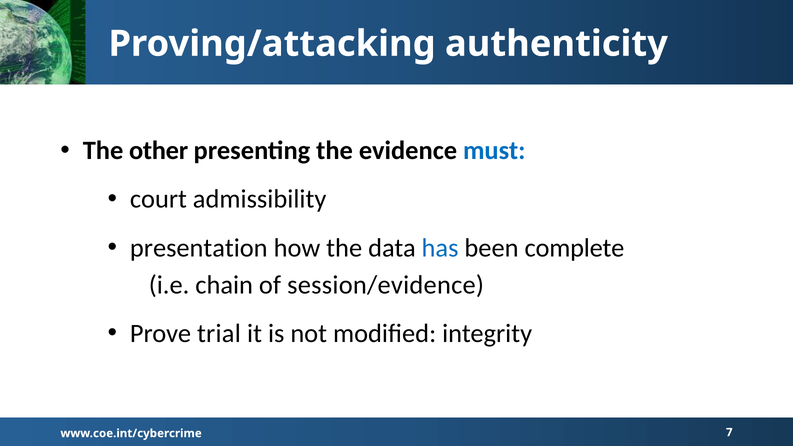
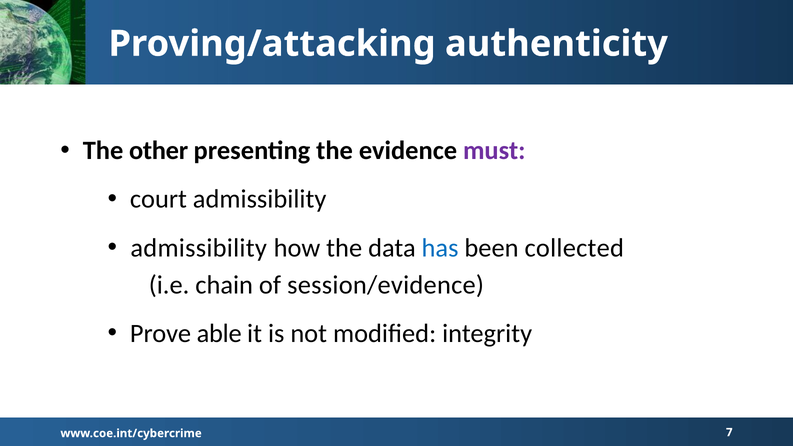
must colour: blue -> purple
presentation at (199, 248): presentation -> admissibility
complete: complete -> collected
trial: trial -> able
